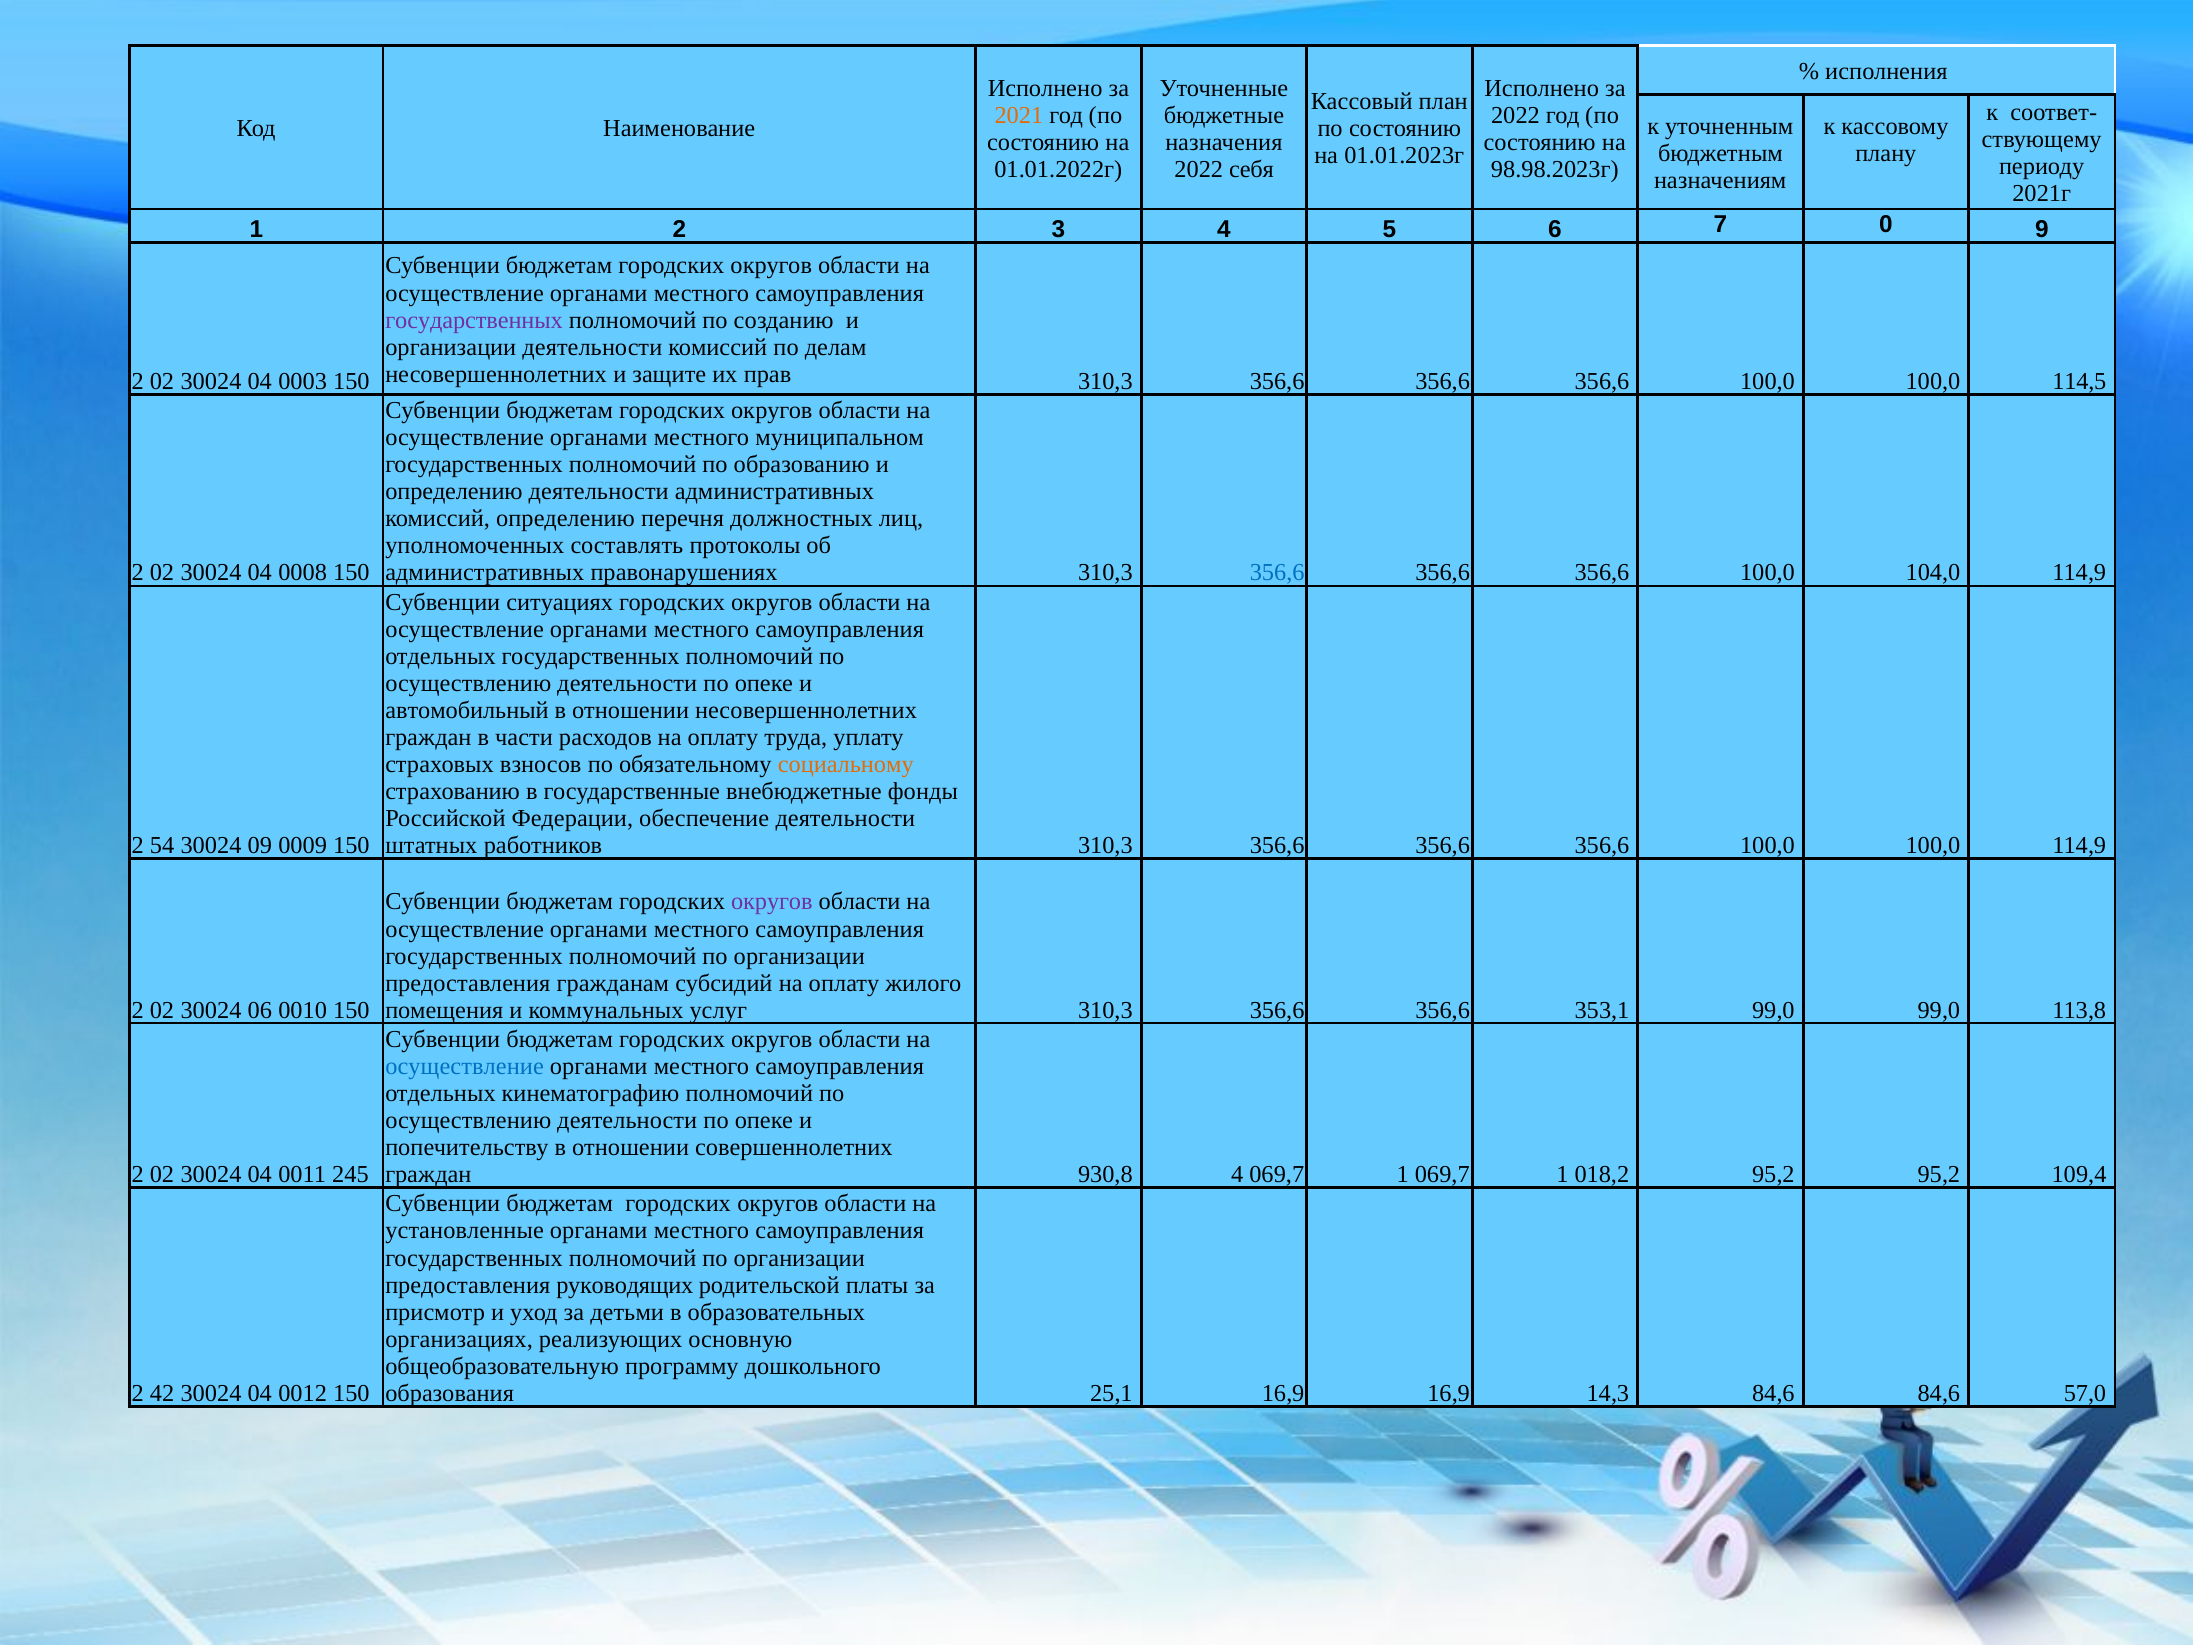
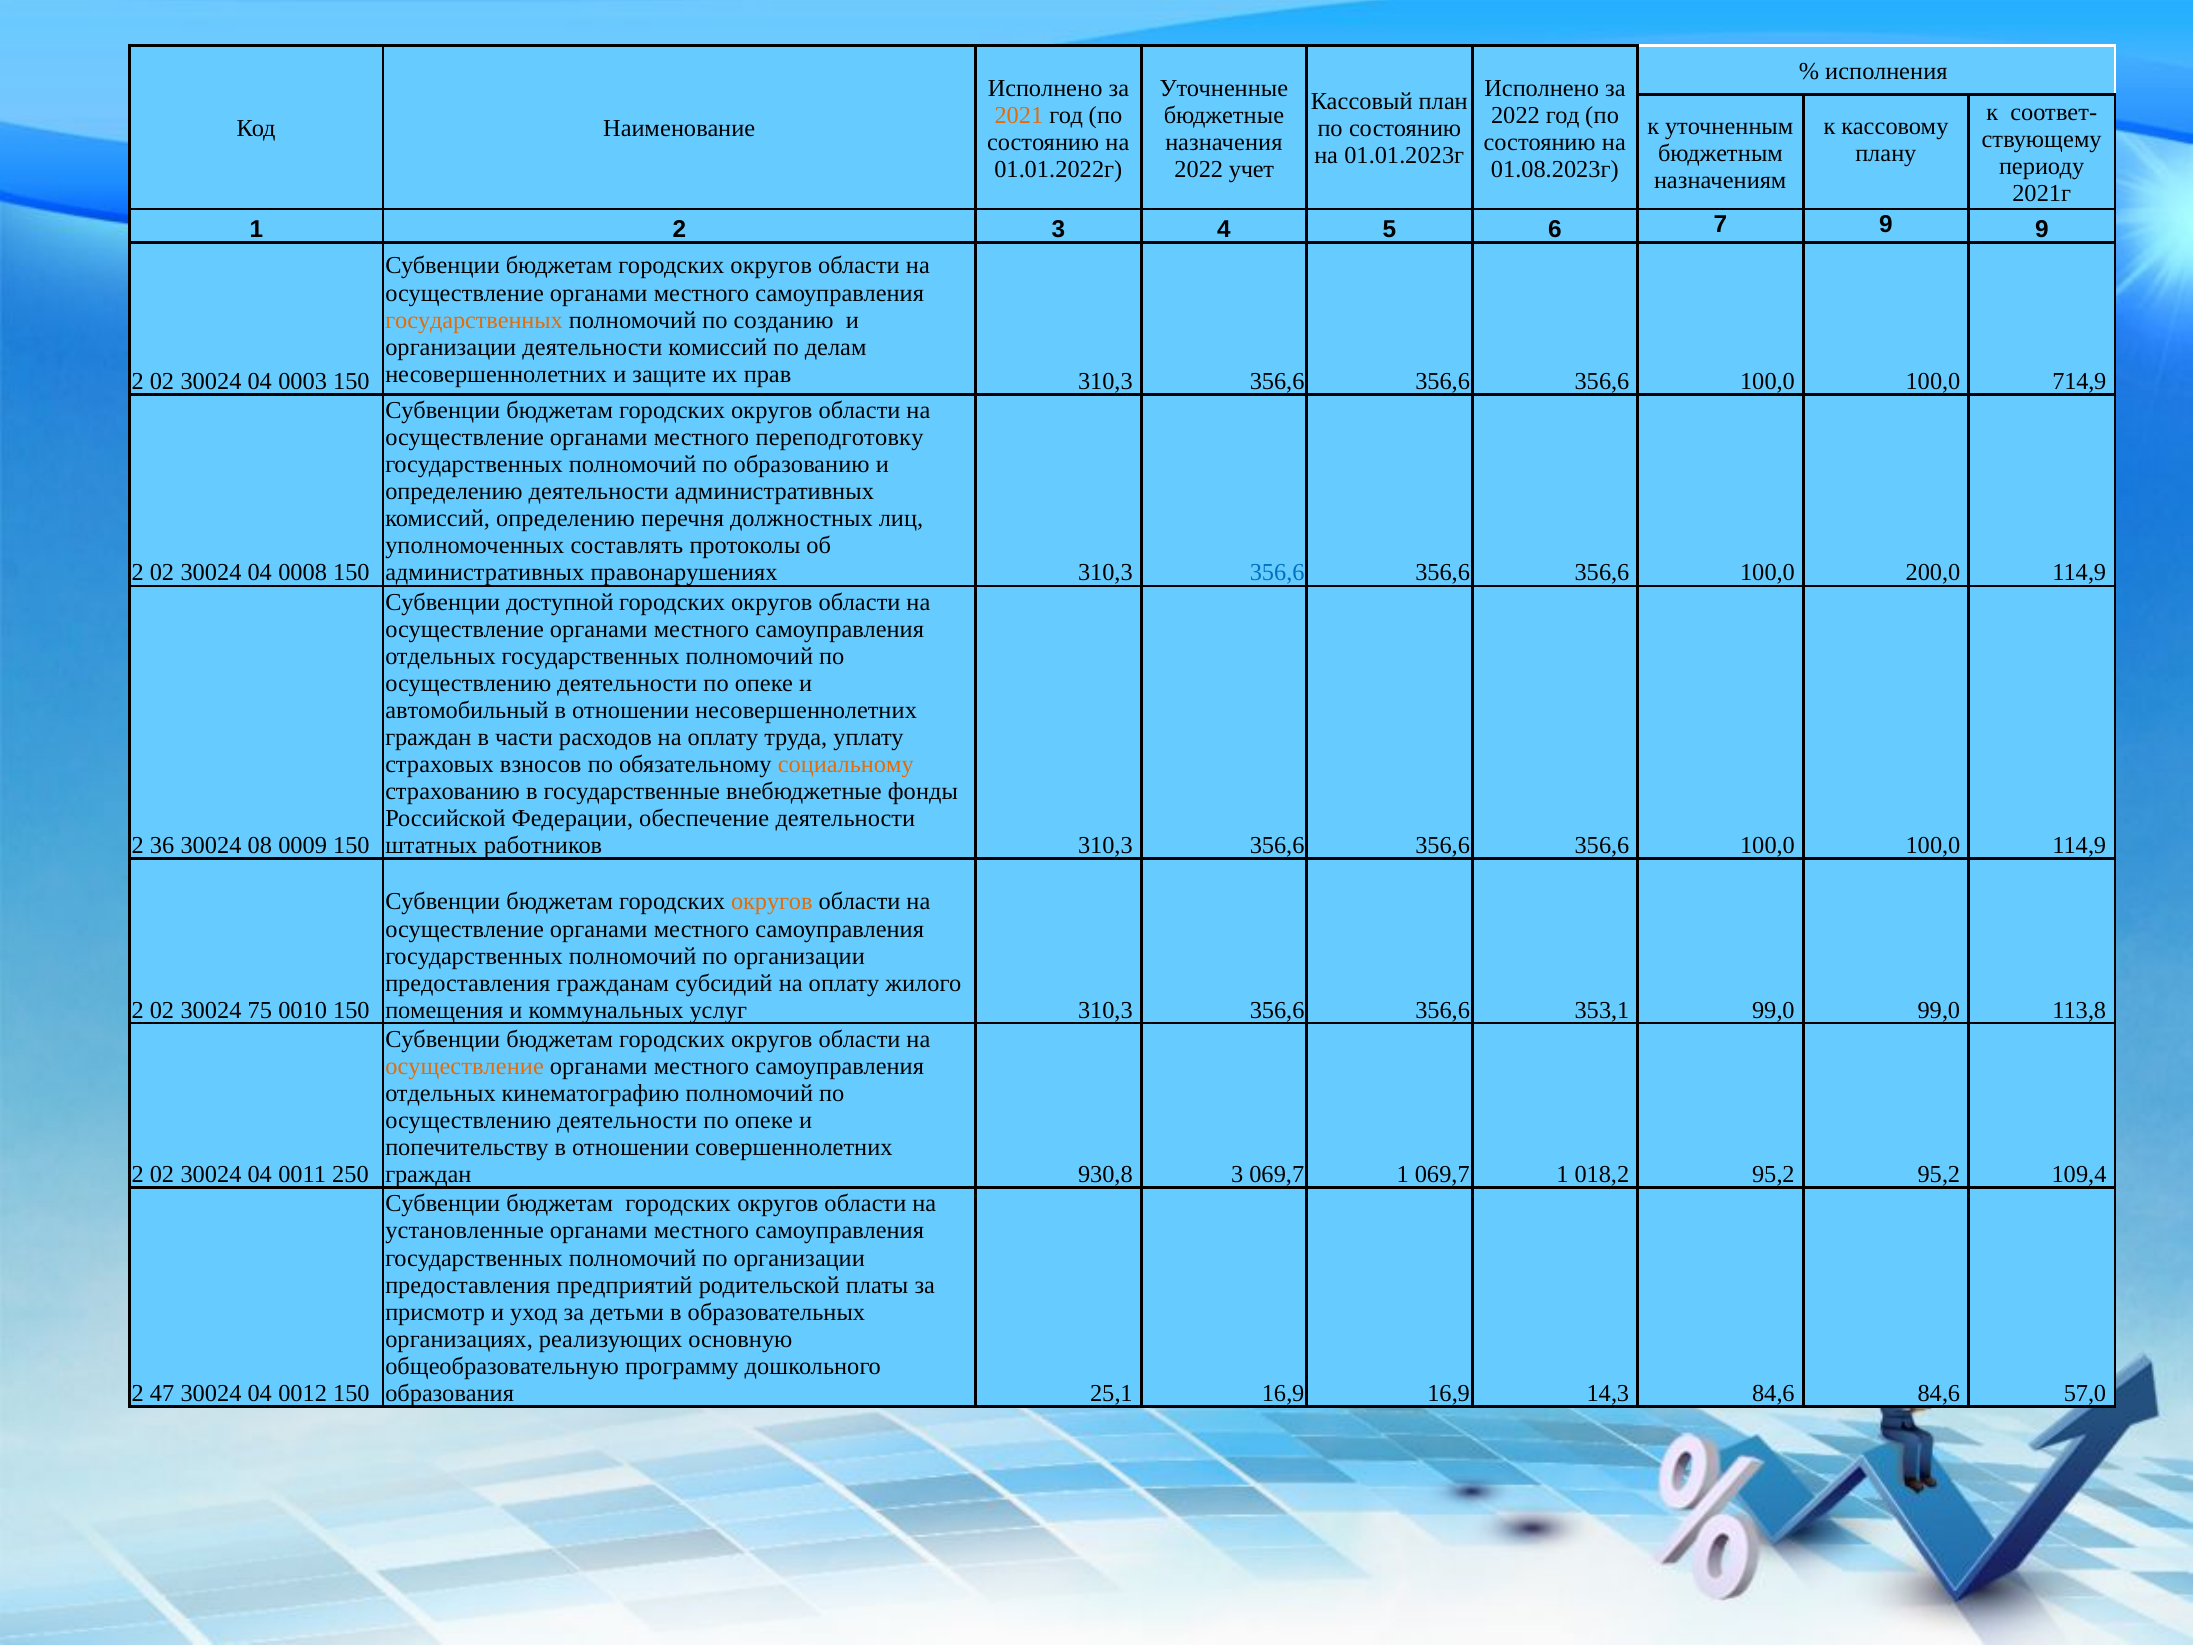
себя: себя -> учет
98.98.2023г: 98.98.2023г -> 01.08.2023г
7 0: 0 -> 9
государственных at (474, 320) colour: purple -> orange
114,5: 114,5 -> 714,9
муниципальном: муниципальном -> переподготовку
104,0: 104,0 -> 200,0
ситуациях: ситуациях -> доступной
54: 54 -> 36
09: 09 -> 08
округов at (772, 902) colour: purple -> orange
06: 06 -> 75
осуществление at (465, 1066) colour: blue -> orange
245: 245 -> 250
930,8 4: 4 -> 3
руководящих: руководящих -> предприятий
42: 42 -> 47
